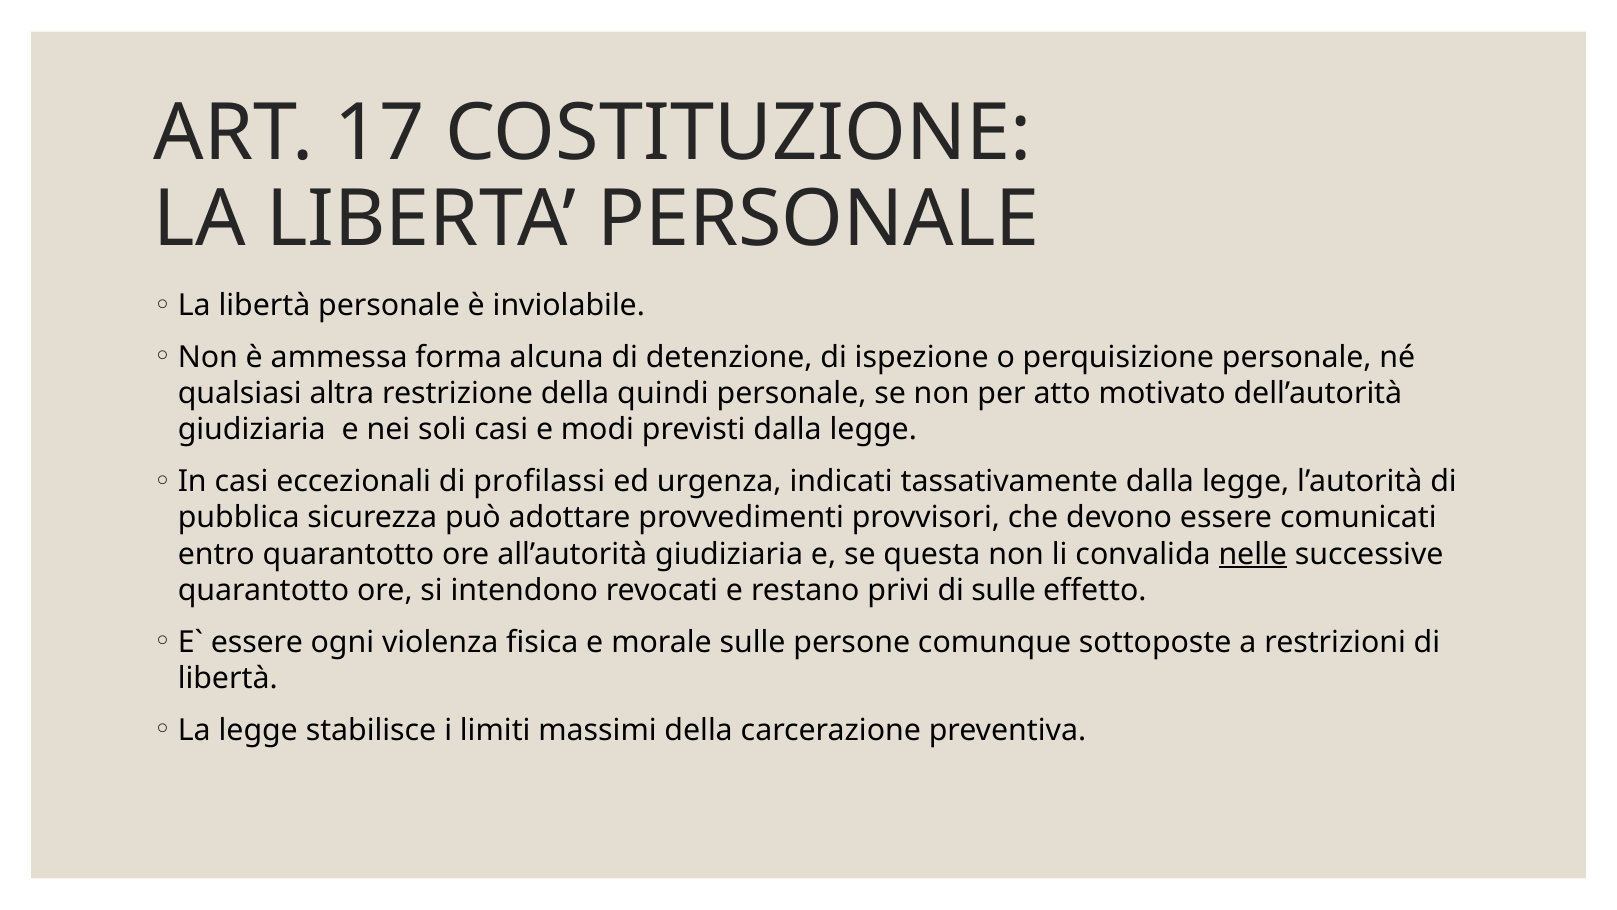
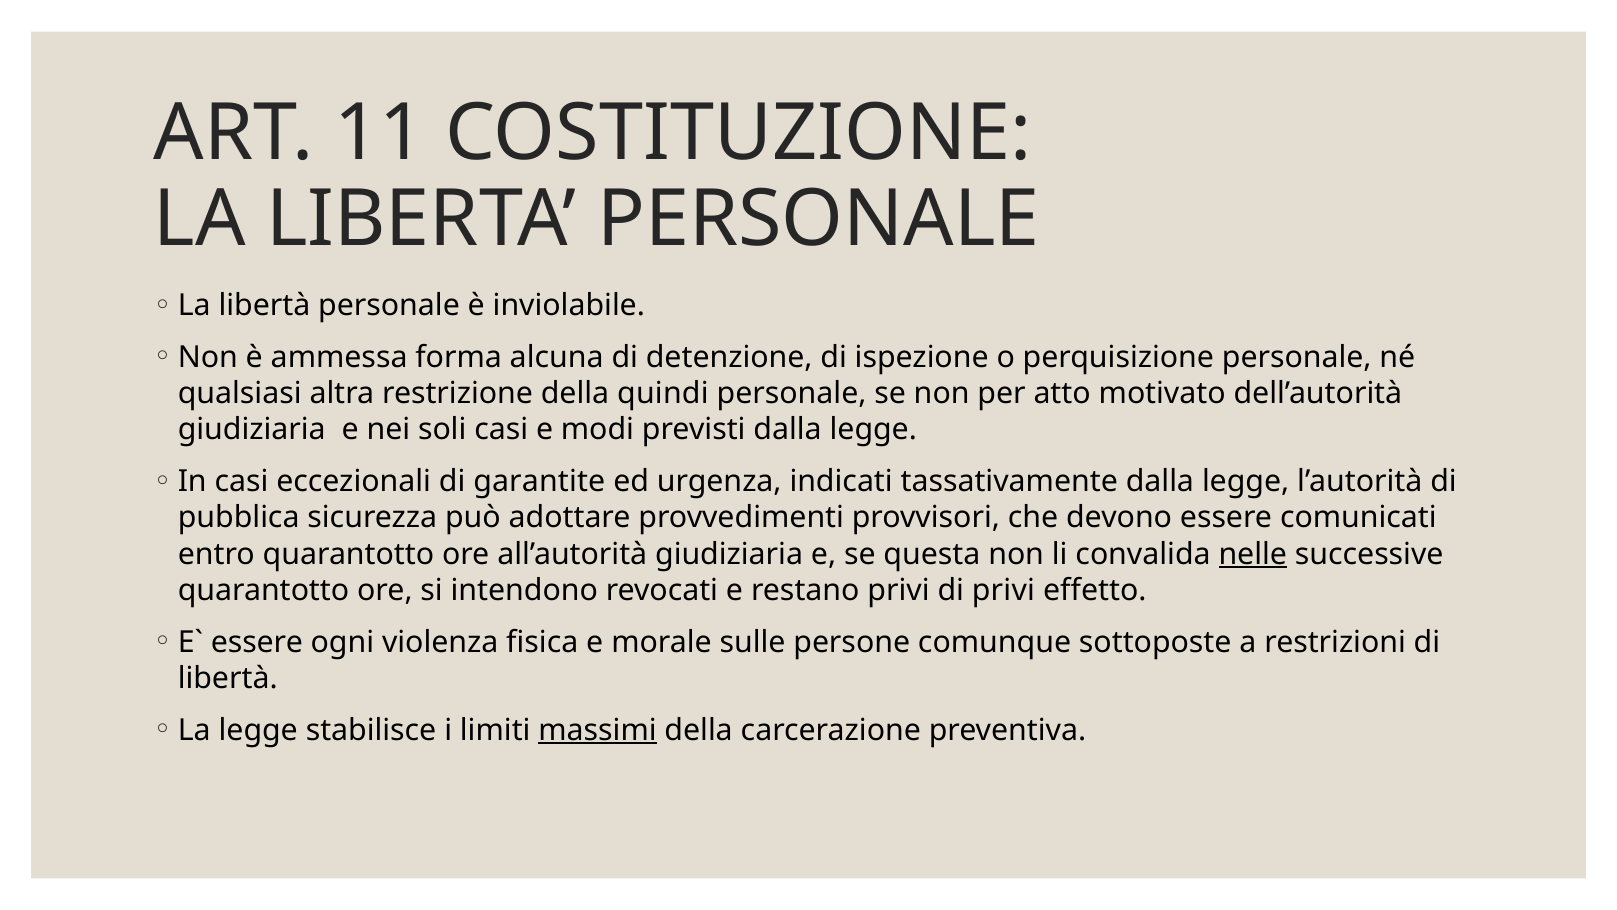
17: 17 -> 11
profilassi: profilassi -> garantite
di sulle: sulle -> privi
massimi underline: none -> present
